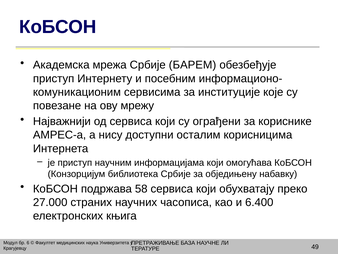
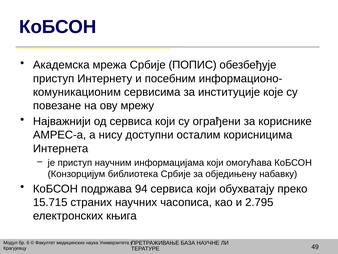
БАРЕМ: БАРЕМ -> ПОПИС
58: 58 -> 94
27.000: 27.000 -> 15.715
6.400: 6.400 -> 2.795
